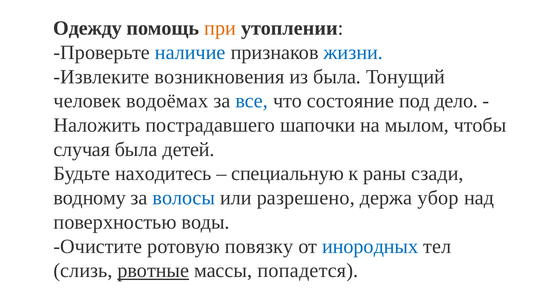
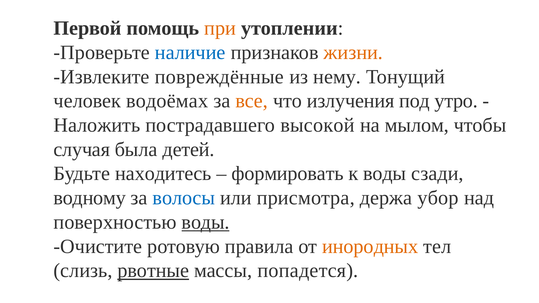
Одежду: Одежду -> Первой
жизни colour: blue -> orange
возникновения: возникновения -> повреждённые
из была: была -> нему
все colour: blue -> orange
состояние: состояние -> излучения
дело: дело -> утро
шапочки: шапочки -> высокой
специальную: специальную -> формировать
к раны: раны -> воды
разрешено: разрешено -> присмотра
воды at (206, 222) underline: none -> present
повязку: повязку -> правила
инородных colour: blue -> orange
